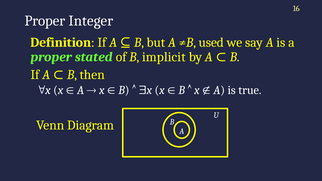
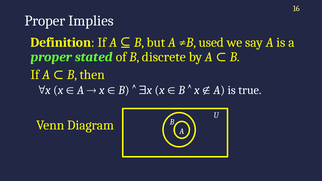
Integer: Integer -> Implies
implicit: implicit -> discrete
